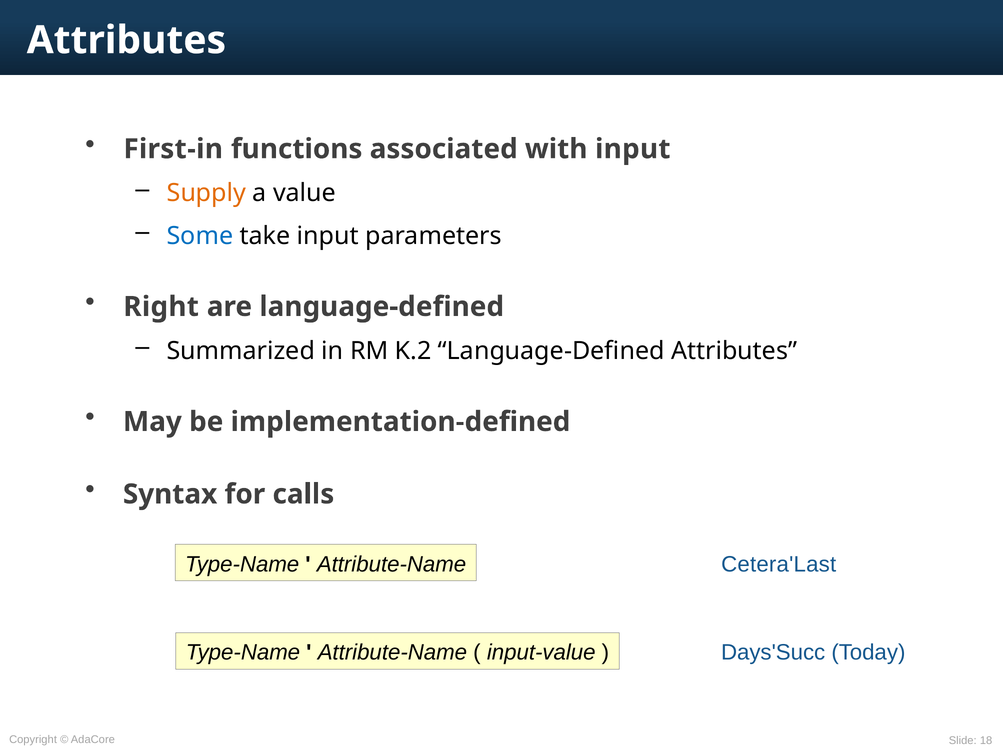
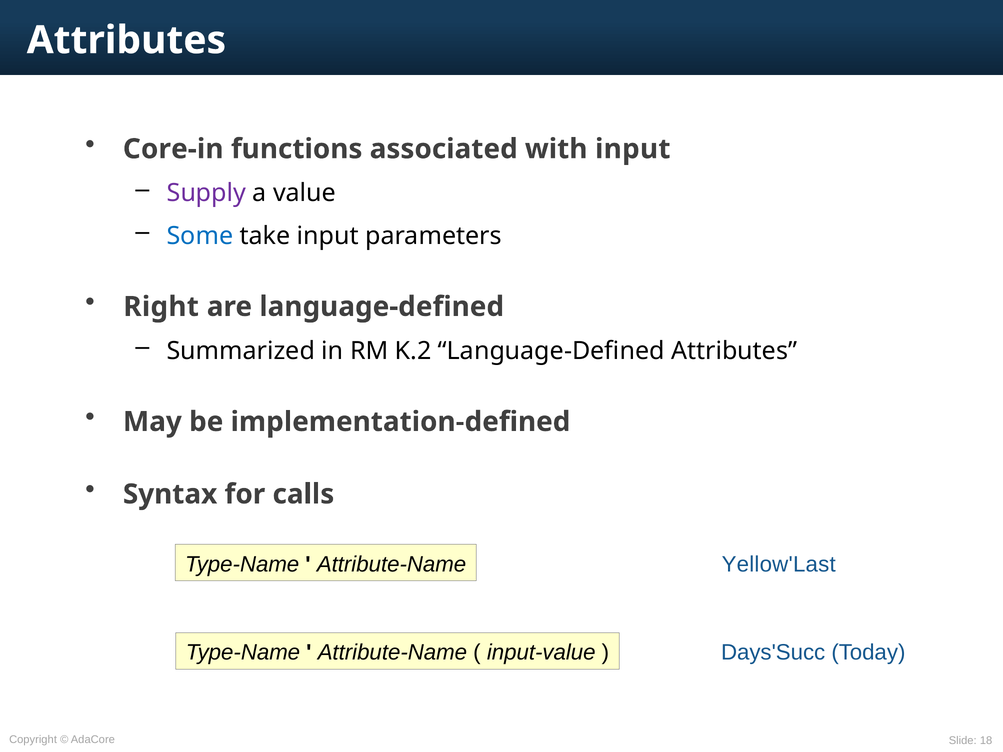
First-in: First-in -> Core-in
Supply colour: orange -> purple
Cetera'Last: Cetera'Last -> Yellow'Last
